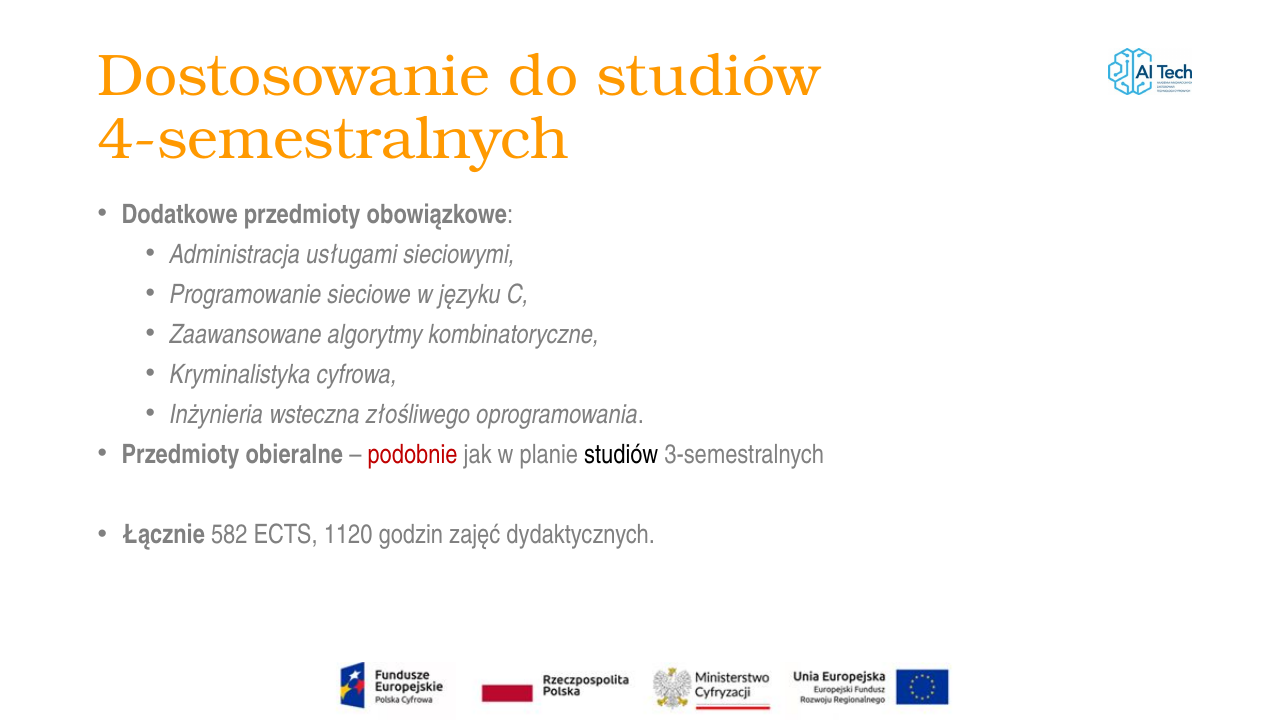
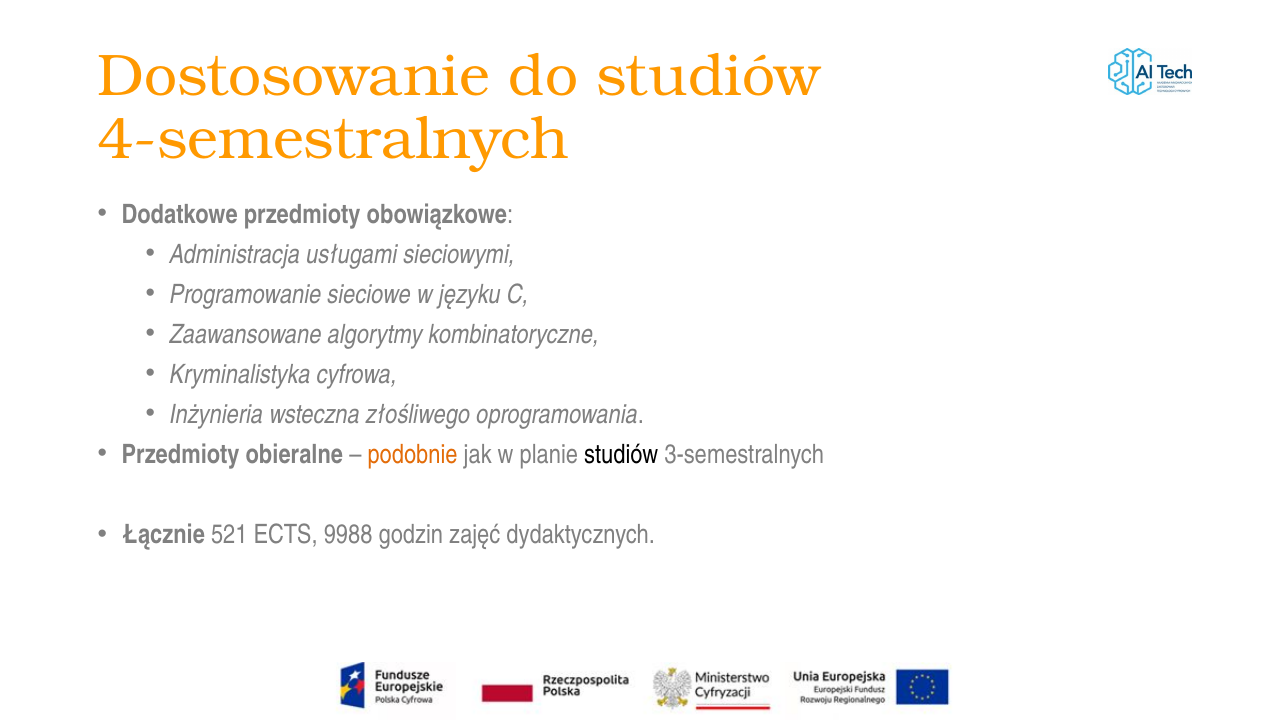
podobnie colour: red -> orange
582: 582 -> 521
1120: 1120 -> 9988
